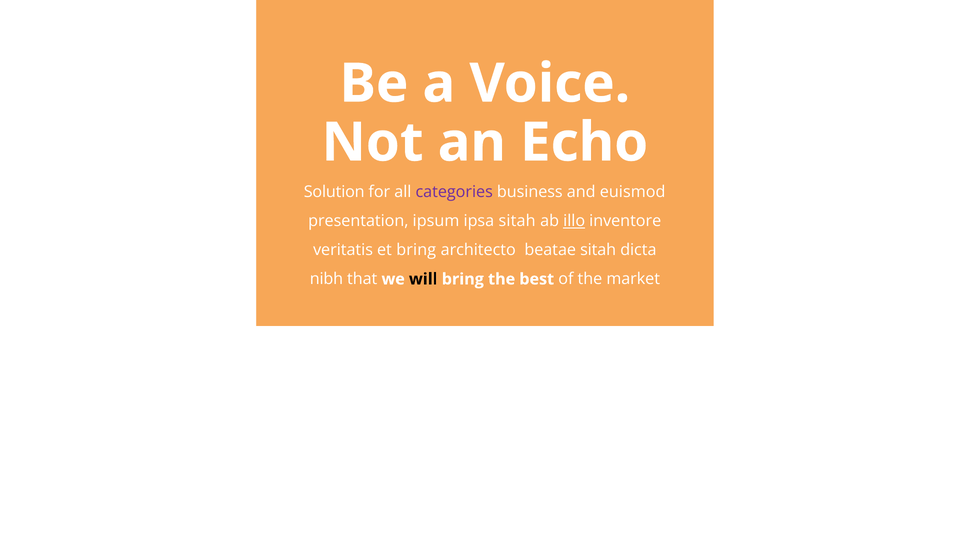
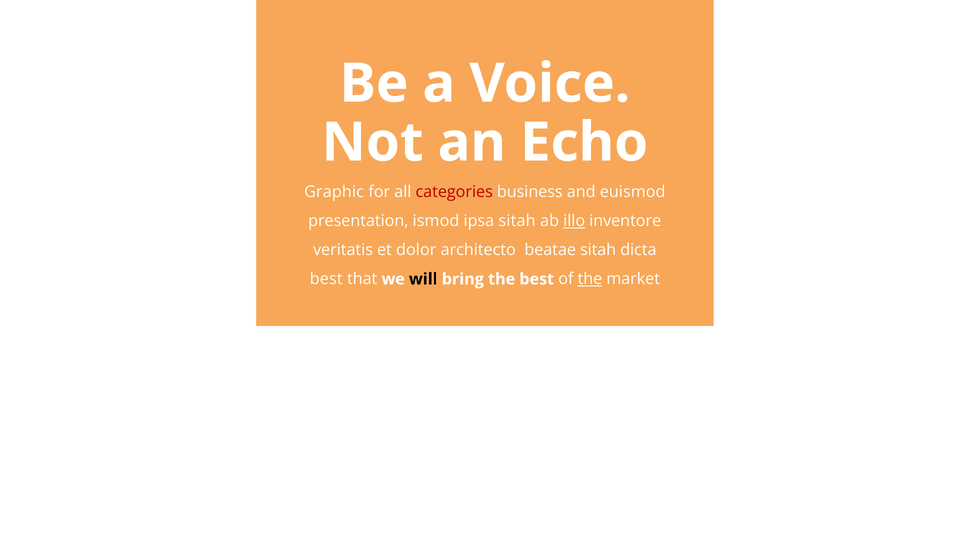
Solution: Solution -> Graphic
categories colour: purple -> red
ipsum: ipsum -> ismod
et bring: bring -> dolor
nibh at (326, 279): nibh -> best
the at (590, 279) underline: none -> present
